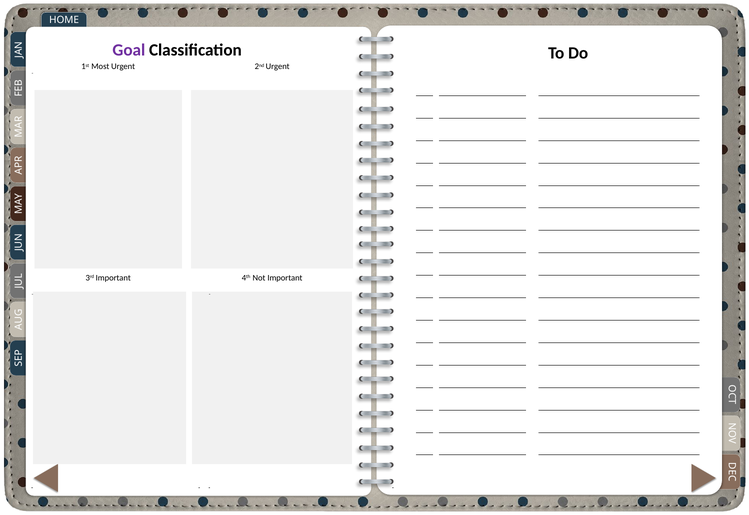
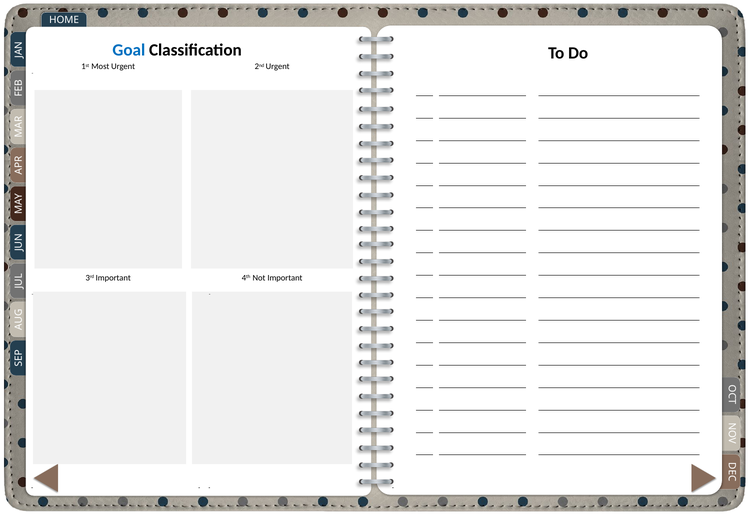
Goal colour: purple -> blue
